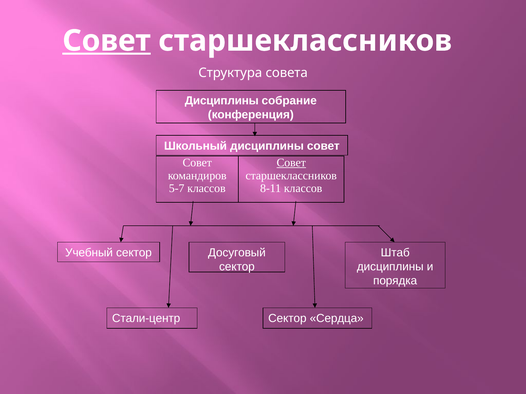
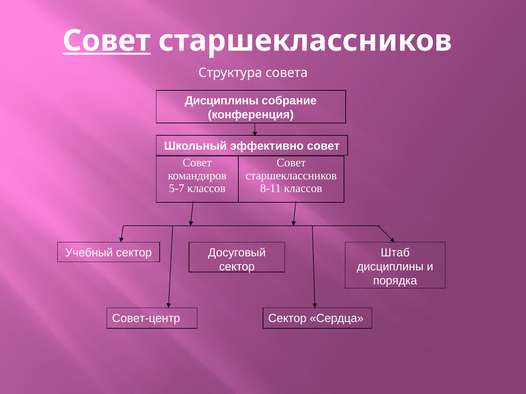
Школьный дисциплины: дисциплины -> эффективно
Совет at (291, 163) underline: present -> none
Стали-центр: Стали-центр -> Совет-центр
